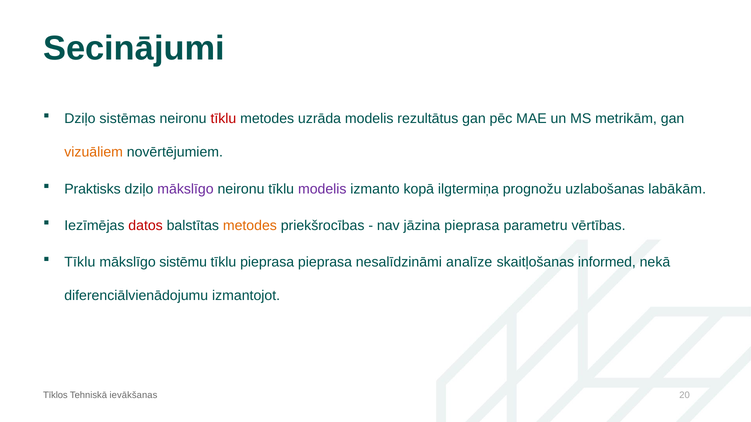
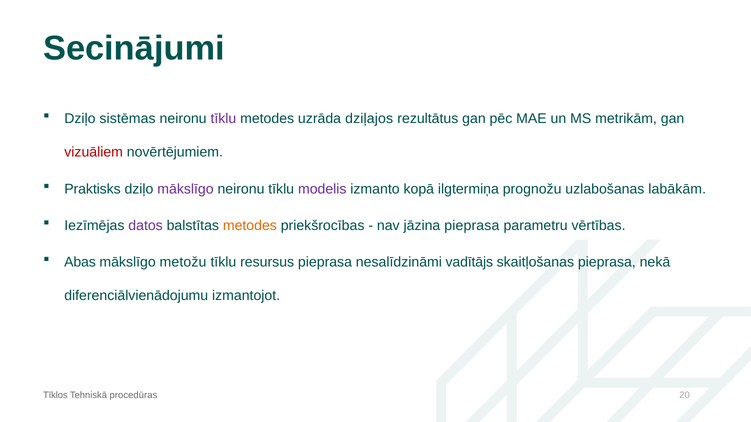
tīklu at (223, 119) colour: red -> purple
uzrāda modelis: modelis -> dziļajos
vizuāliem colour: orange -> red
datos colour: red -> purple
Tīklu at (80, 262): Tīklu -> Abas
sistēmu: sistēmu -> metožu
tīklu pieprasa: pieprasa -> resursus
analīze: analīze -> vadītājs
skaitļošanas informed: informed -> pieprasa
ievākšanas: ievākšanas -> procedūras
